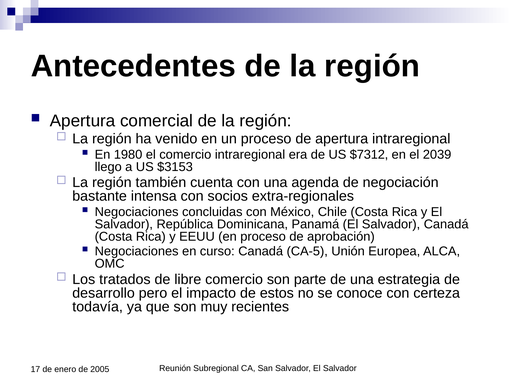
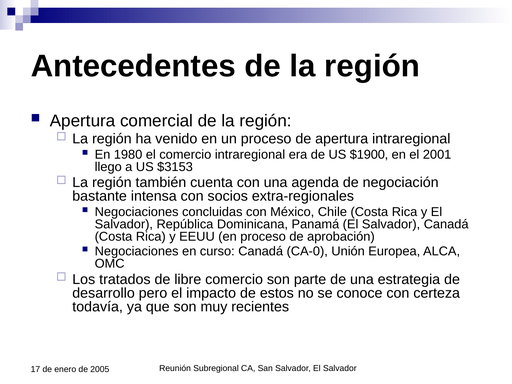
$7312: $7312 -> $1900
2039: 2039 -> 2001
CA-5: CA-5 -> CA-0
